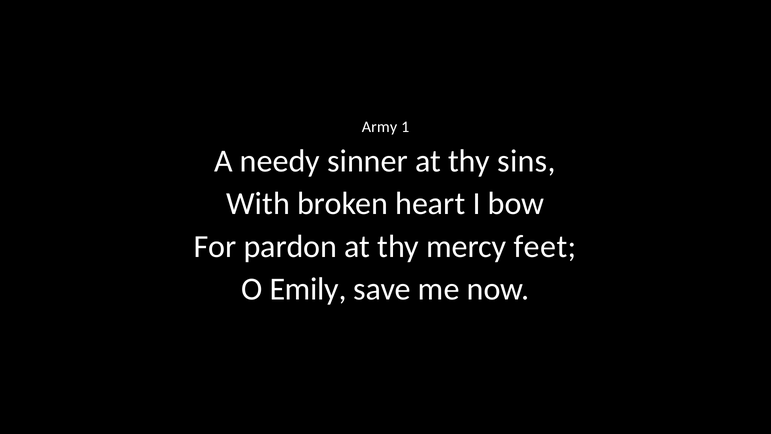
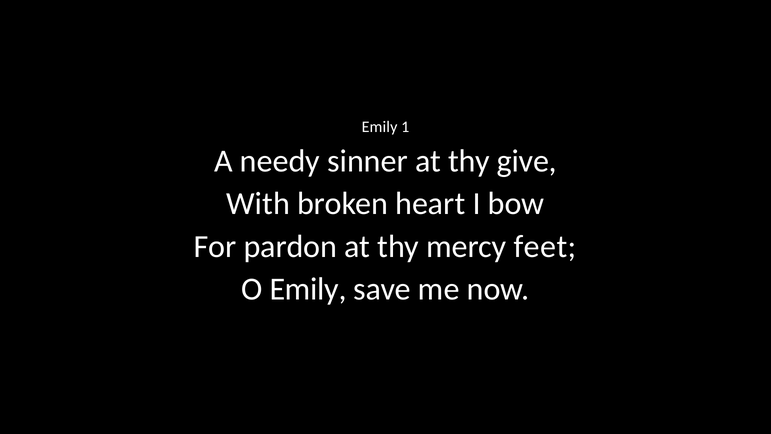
Army at (380, 127): Army -> Emily
sins: sins -> give
